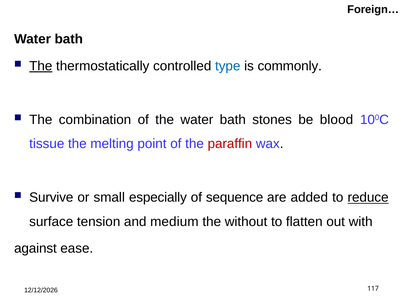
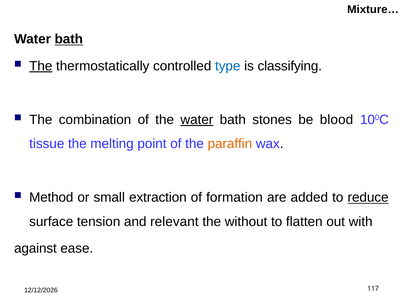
Foreign…: Foreign… -> Mixture…
bath at (69, 39) underline: none -> present
commonly: commonly -> classifying
water at (197, 120) underline: none -> present
paraffin colour: red -> orange
Survive: Survive -> Method
especially: especially -> extraction
sequence: sequence -> formation
medium: medium -> relevant
